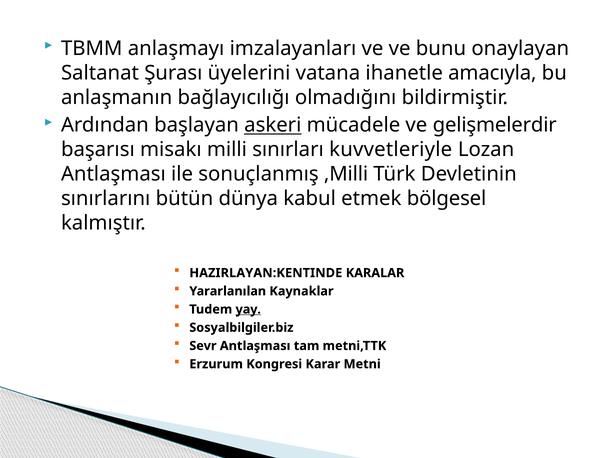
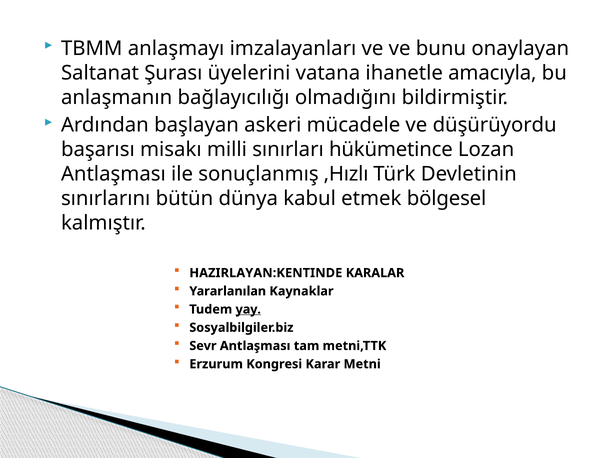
askeri underline: present -> none
gelişmelerdir: gelişmelerdir -> düşürüyordu
kuvvetleriyle: kuvvetleriyle -> hükümetince
,Milli: ,Milli -> ,Hızlı
